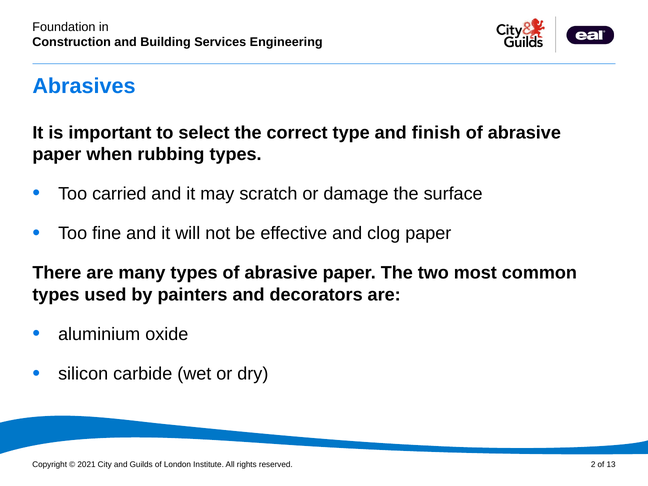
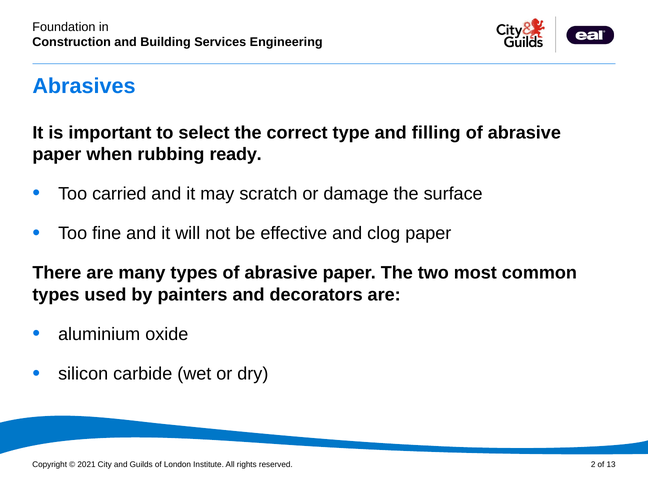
finish: finish -> filling
rubbing types: types -> ready
